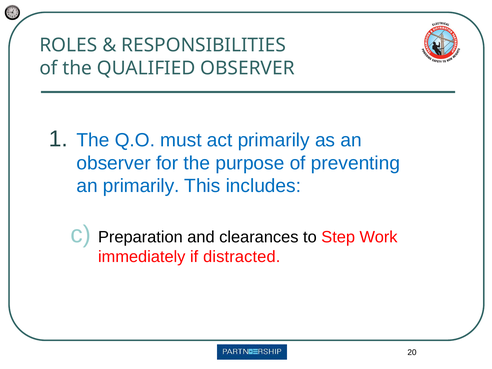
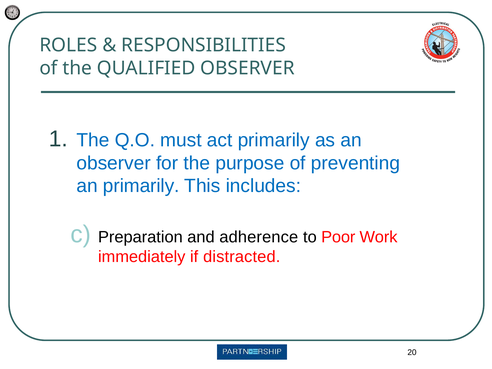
clearances: clearances -> adherence
Step: Step -> Poor
